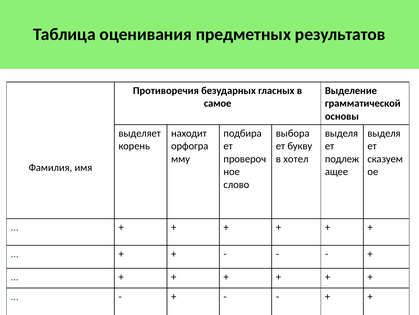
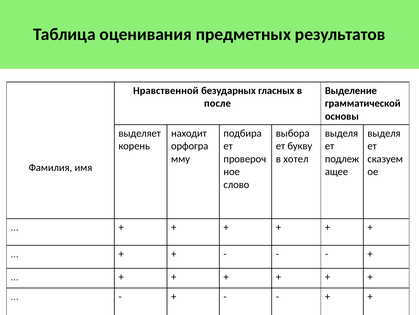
Противоречия: Противоречия -> Нравственной
самое: самое -> после
